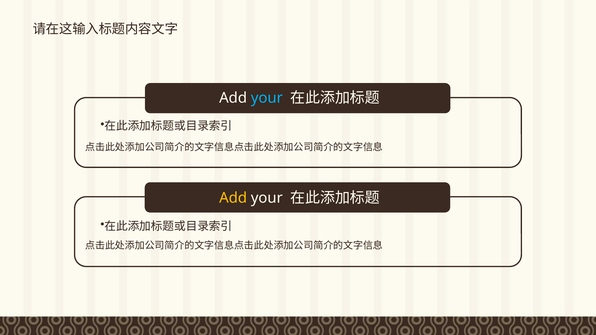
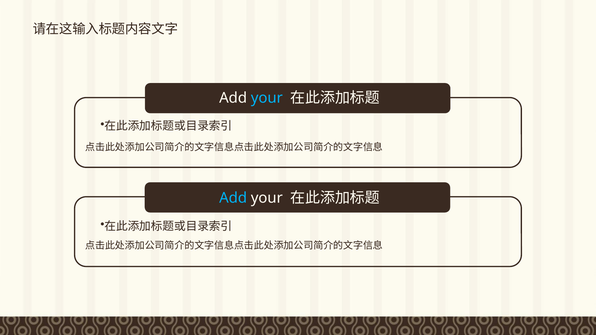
Add at (233, 198) colour: yellow -> light blue
